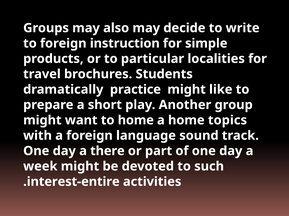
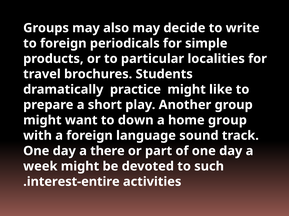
instruction: instruction -> periodicals
to home: home -> down
home topics: topics -> group
